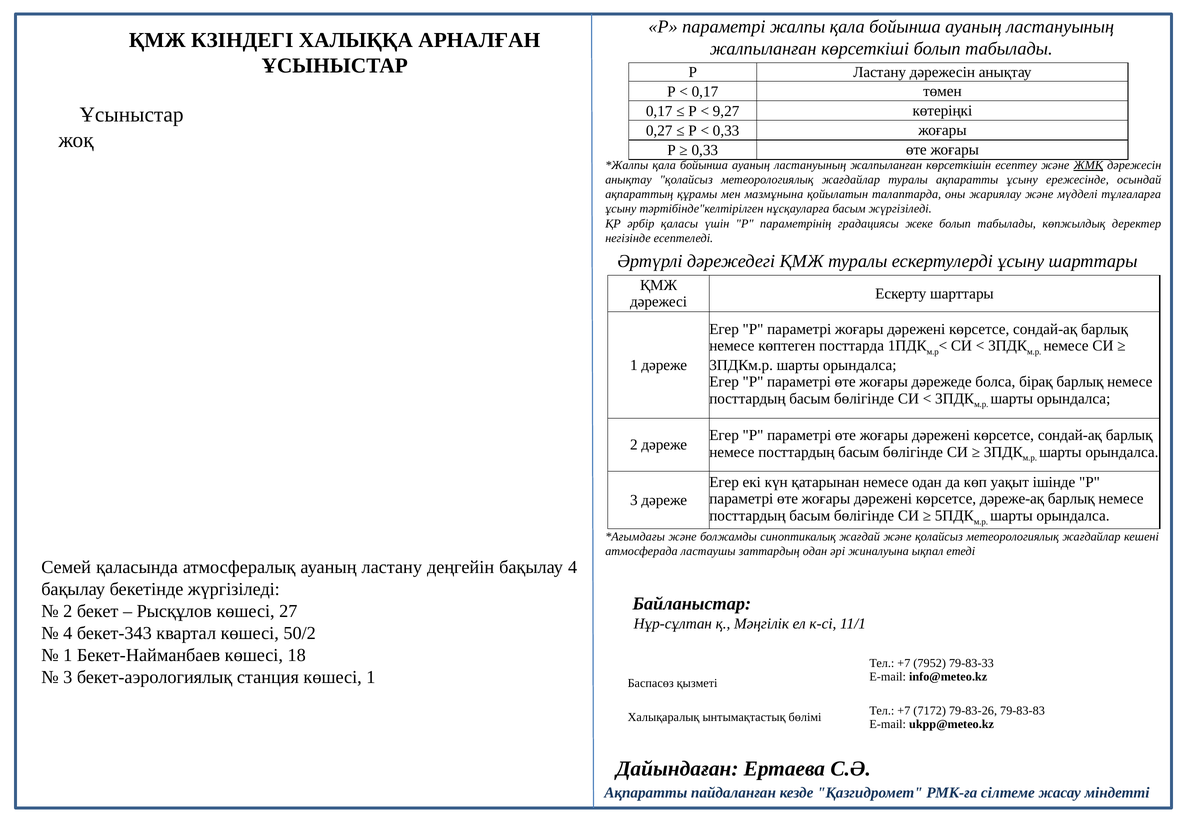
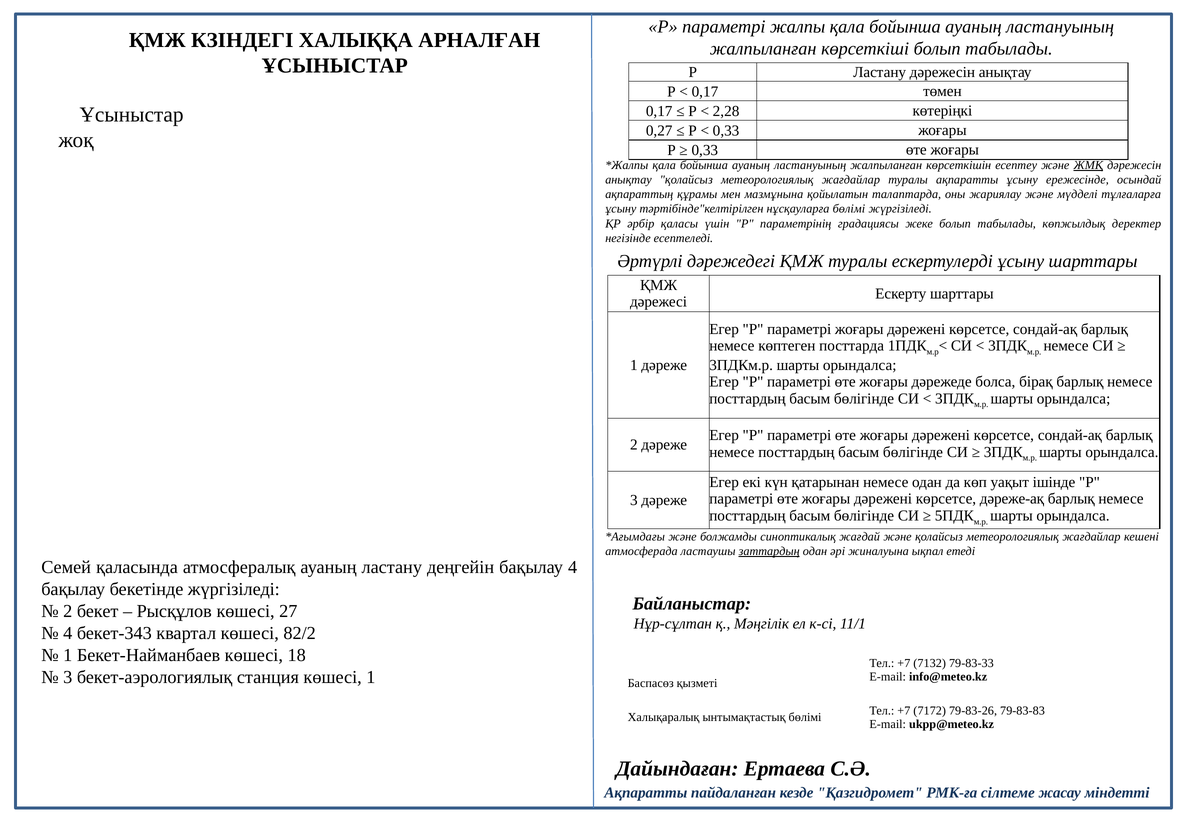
9,27: 9,27 -> 2,28
нұсқауларға басым: басым -> бөлімі
заттардың underline: none -> present
50/2: 50/2 -> 82/2
7952: 7952 -> 7132
